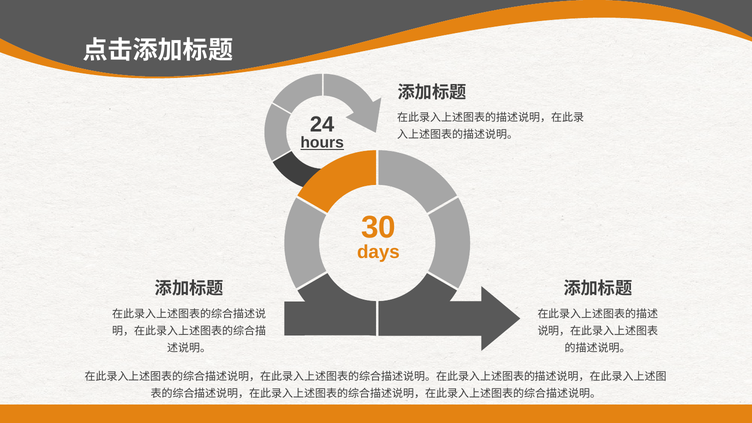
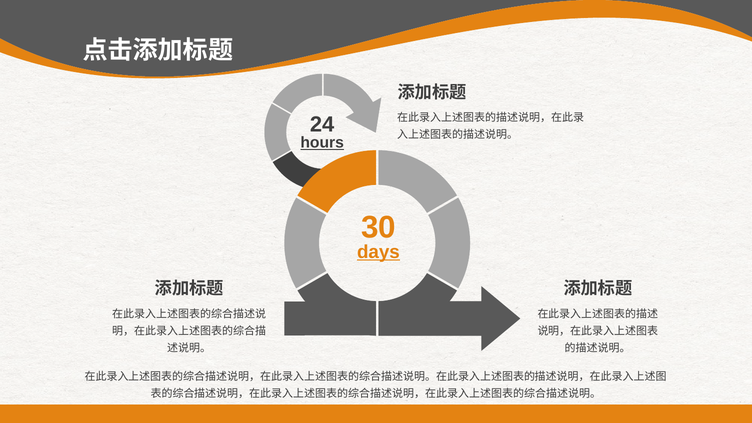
days underline: none -> present
